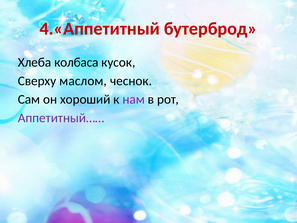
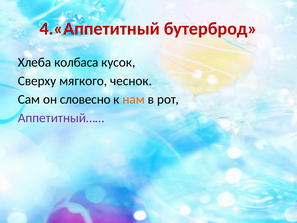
маслом: маслом -> мягкого
хороший: хороший -> словесно
нам colour: purple -> orange
